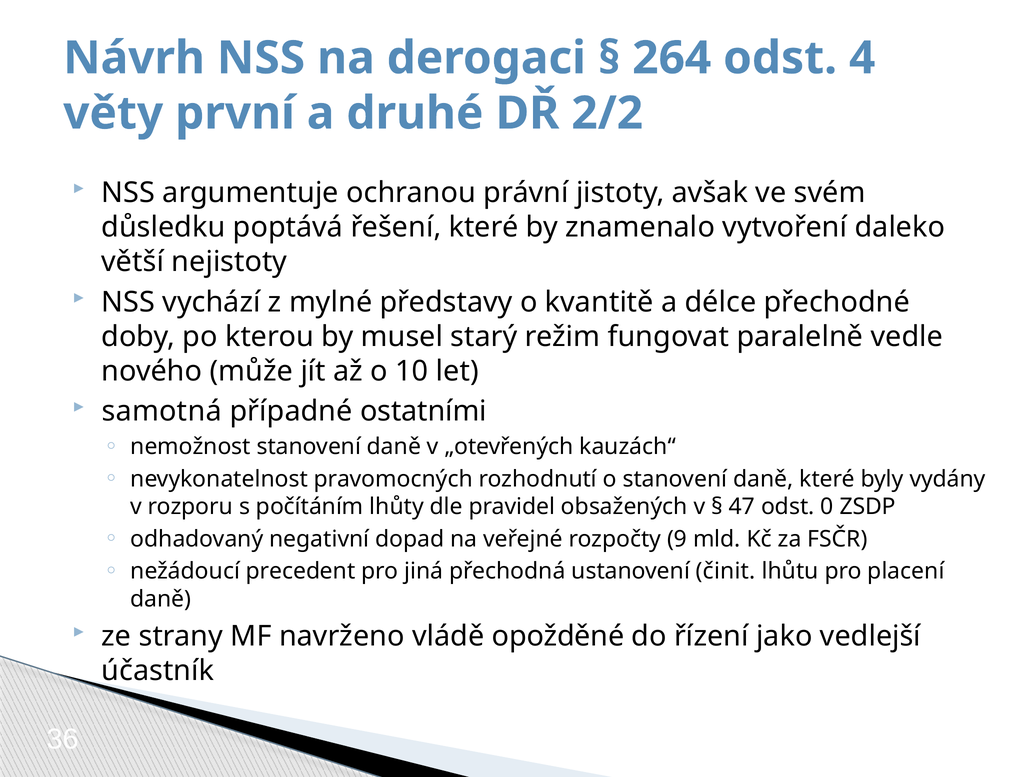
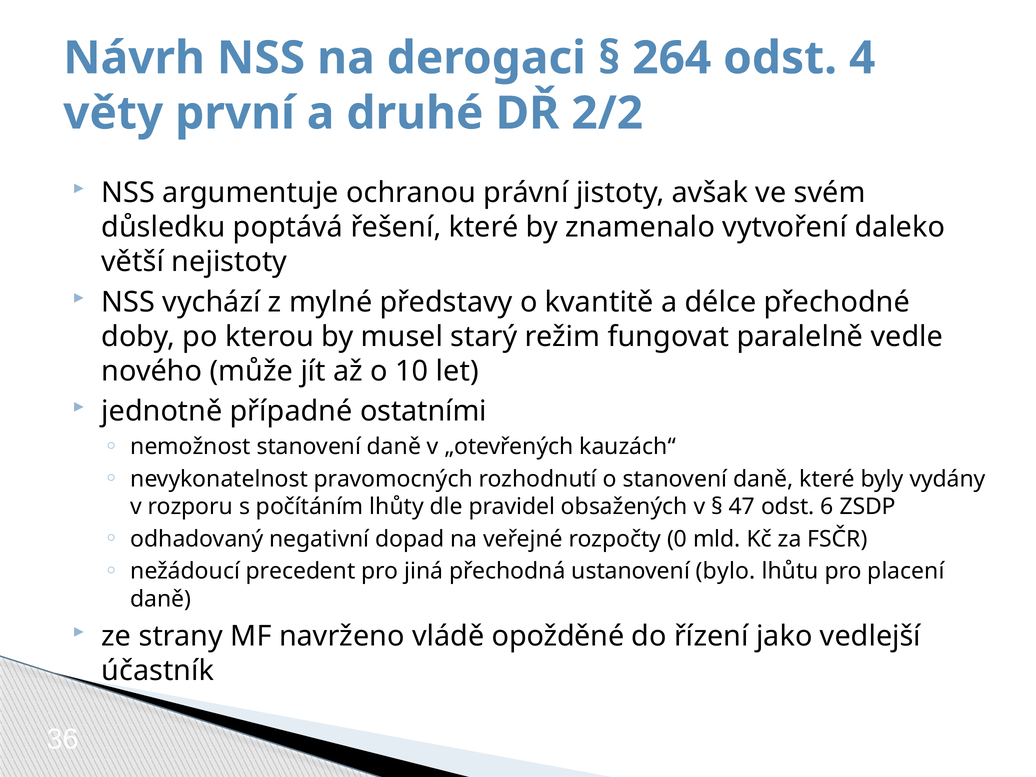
samotná: samotná -> jednotně
0: 0 -> 6
9: 9 -> 0
činit: činit -> bylo
